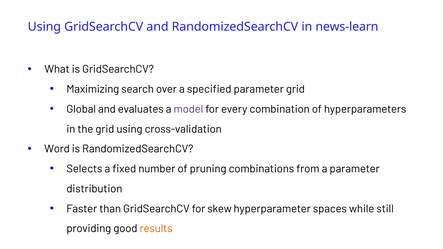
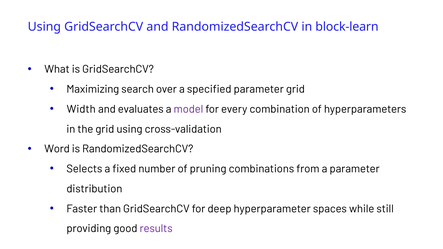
news-learn: news-learn -> block-learn
Global: Global -> Width
skew: skew -> deep
results colour: orange -> purple
